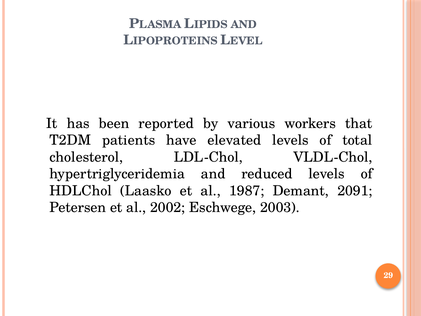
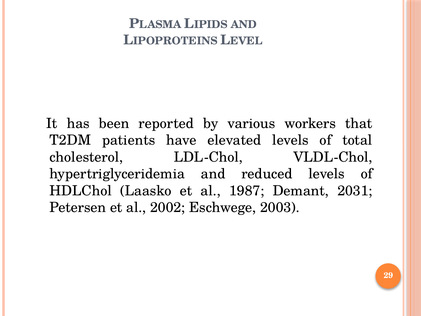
2091: 2091 -> 2031
